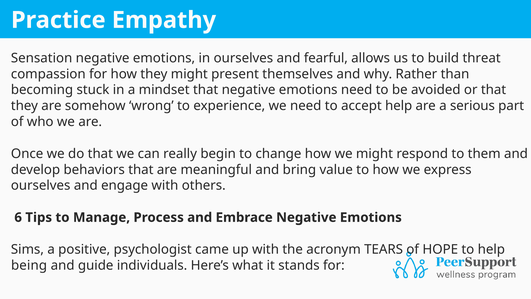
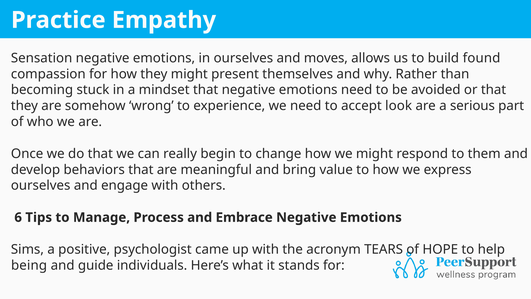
fearful: fearful -> moves
threat: threat -> found
accept help: help -> look
